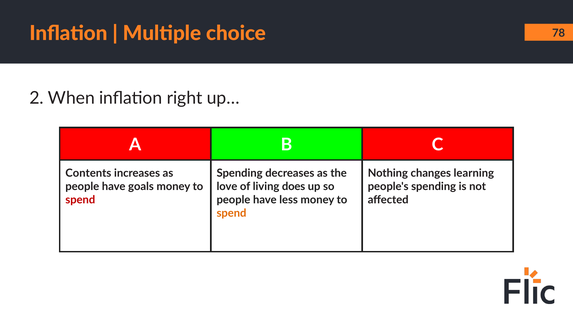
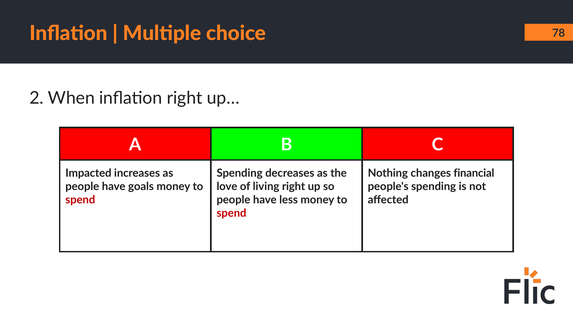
Contents: Contents -> Impacted
learning: learning -> financial
living does: does -> right
spend at (231, 213) colour: orange -> red
